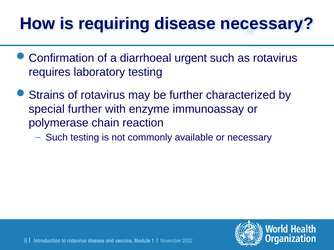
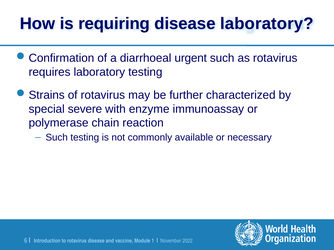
disease necessary: necessary -> laboratory
special further: further -> severe
